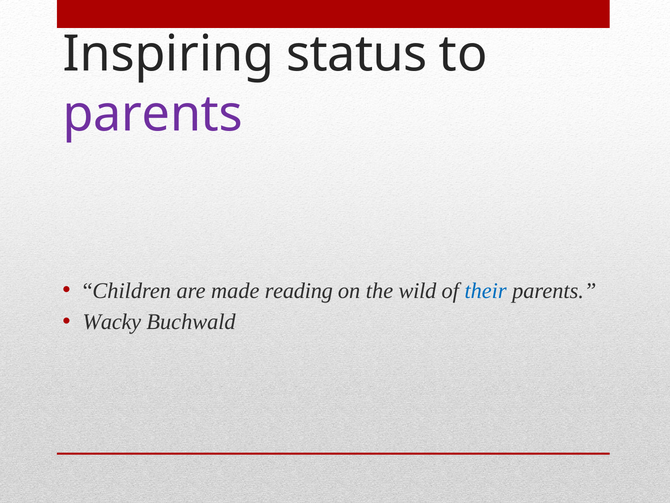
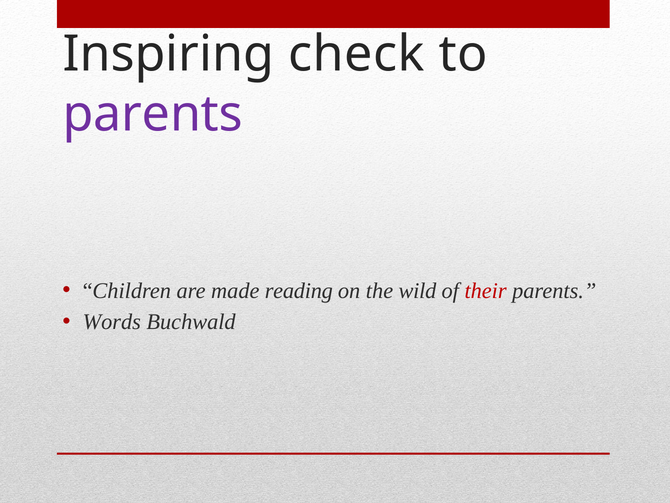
status: status -> check
their colour: blue -> red
Wacky: Wacky -> Words
